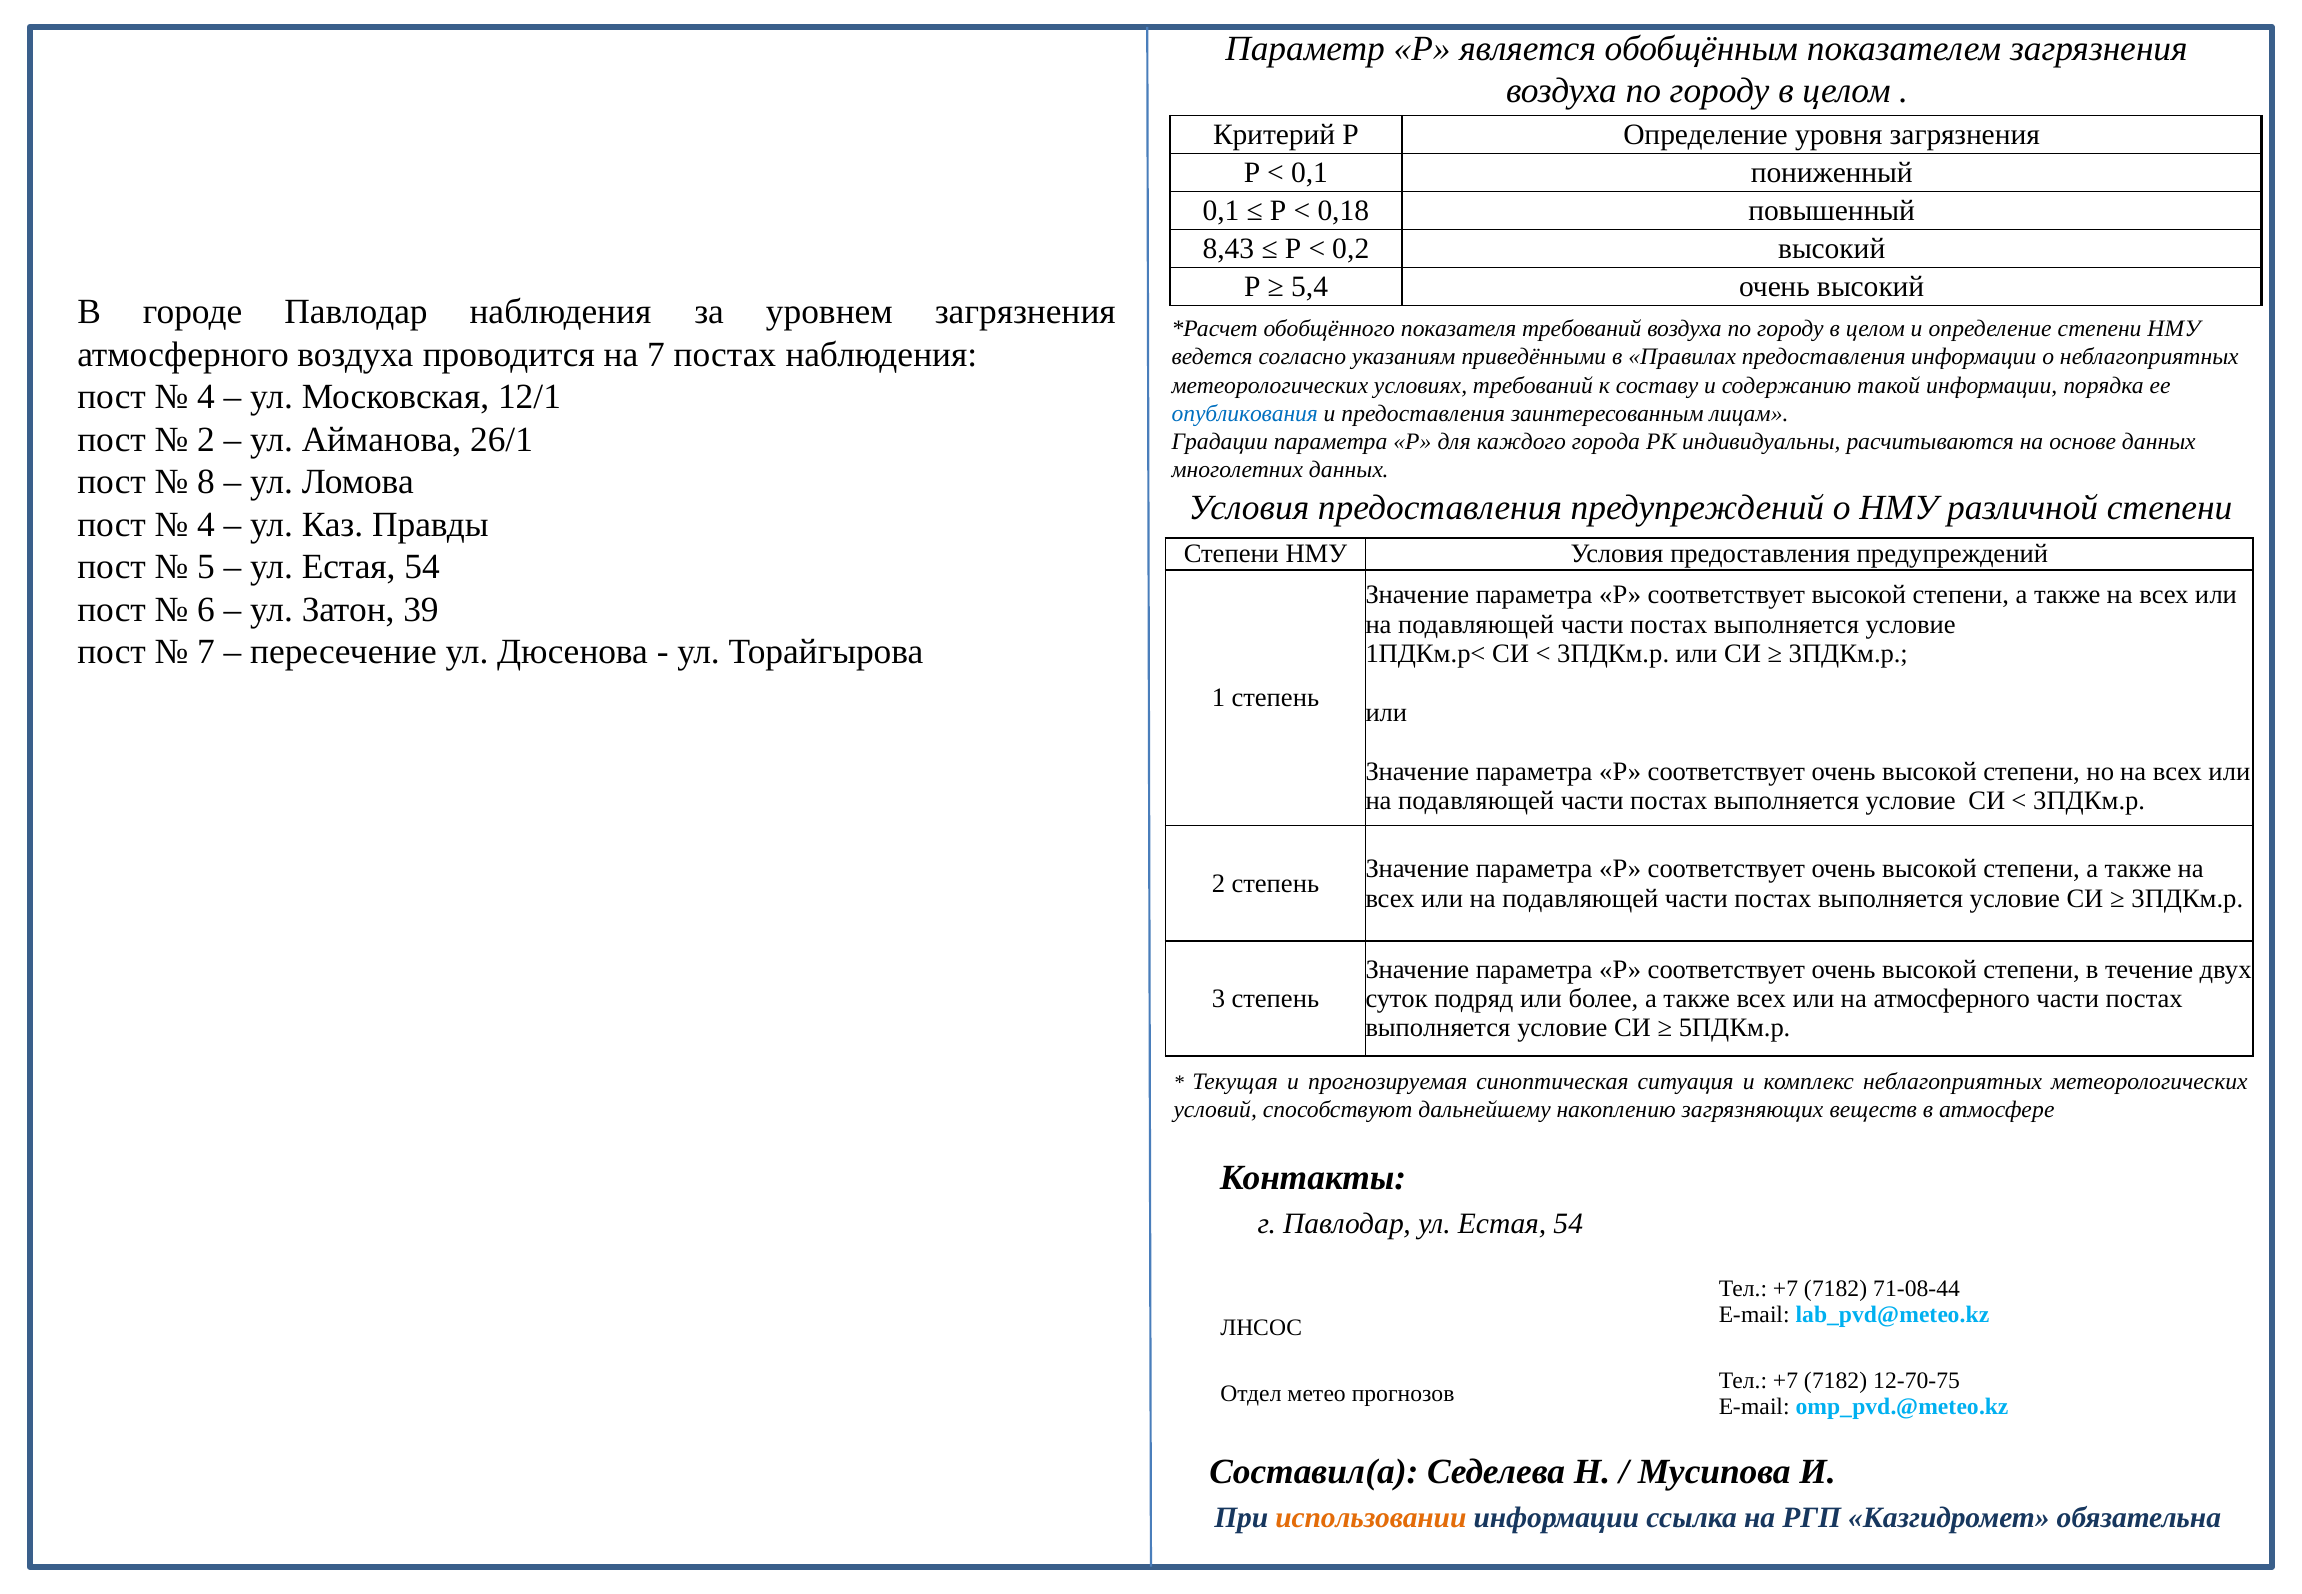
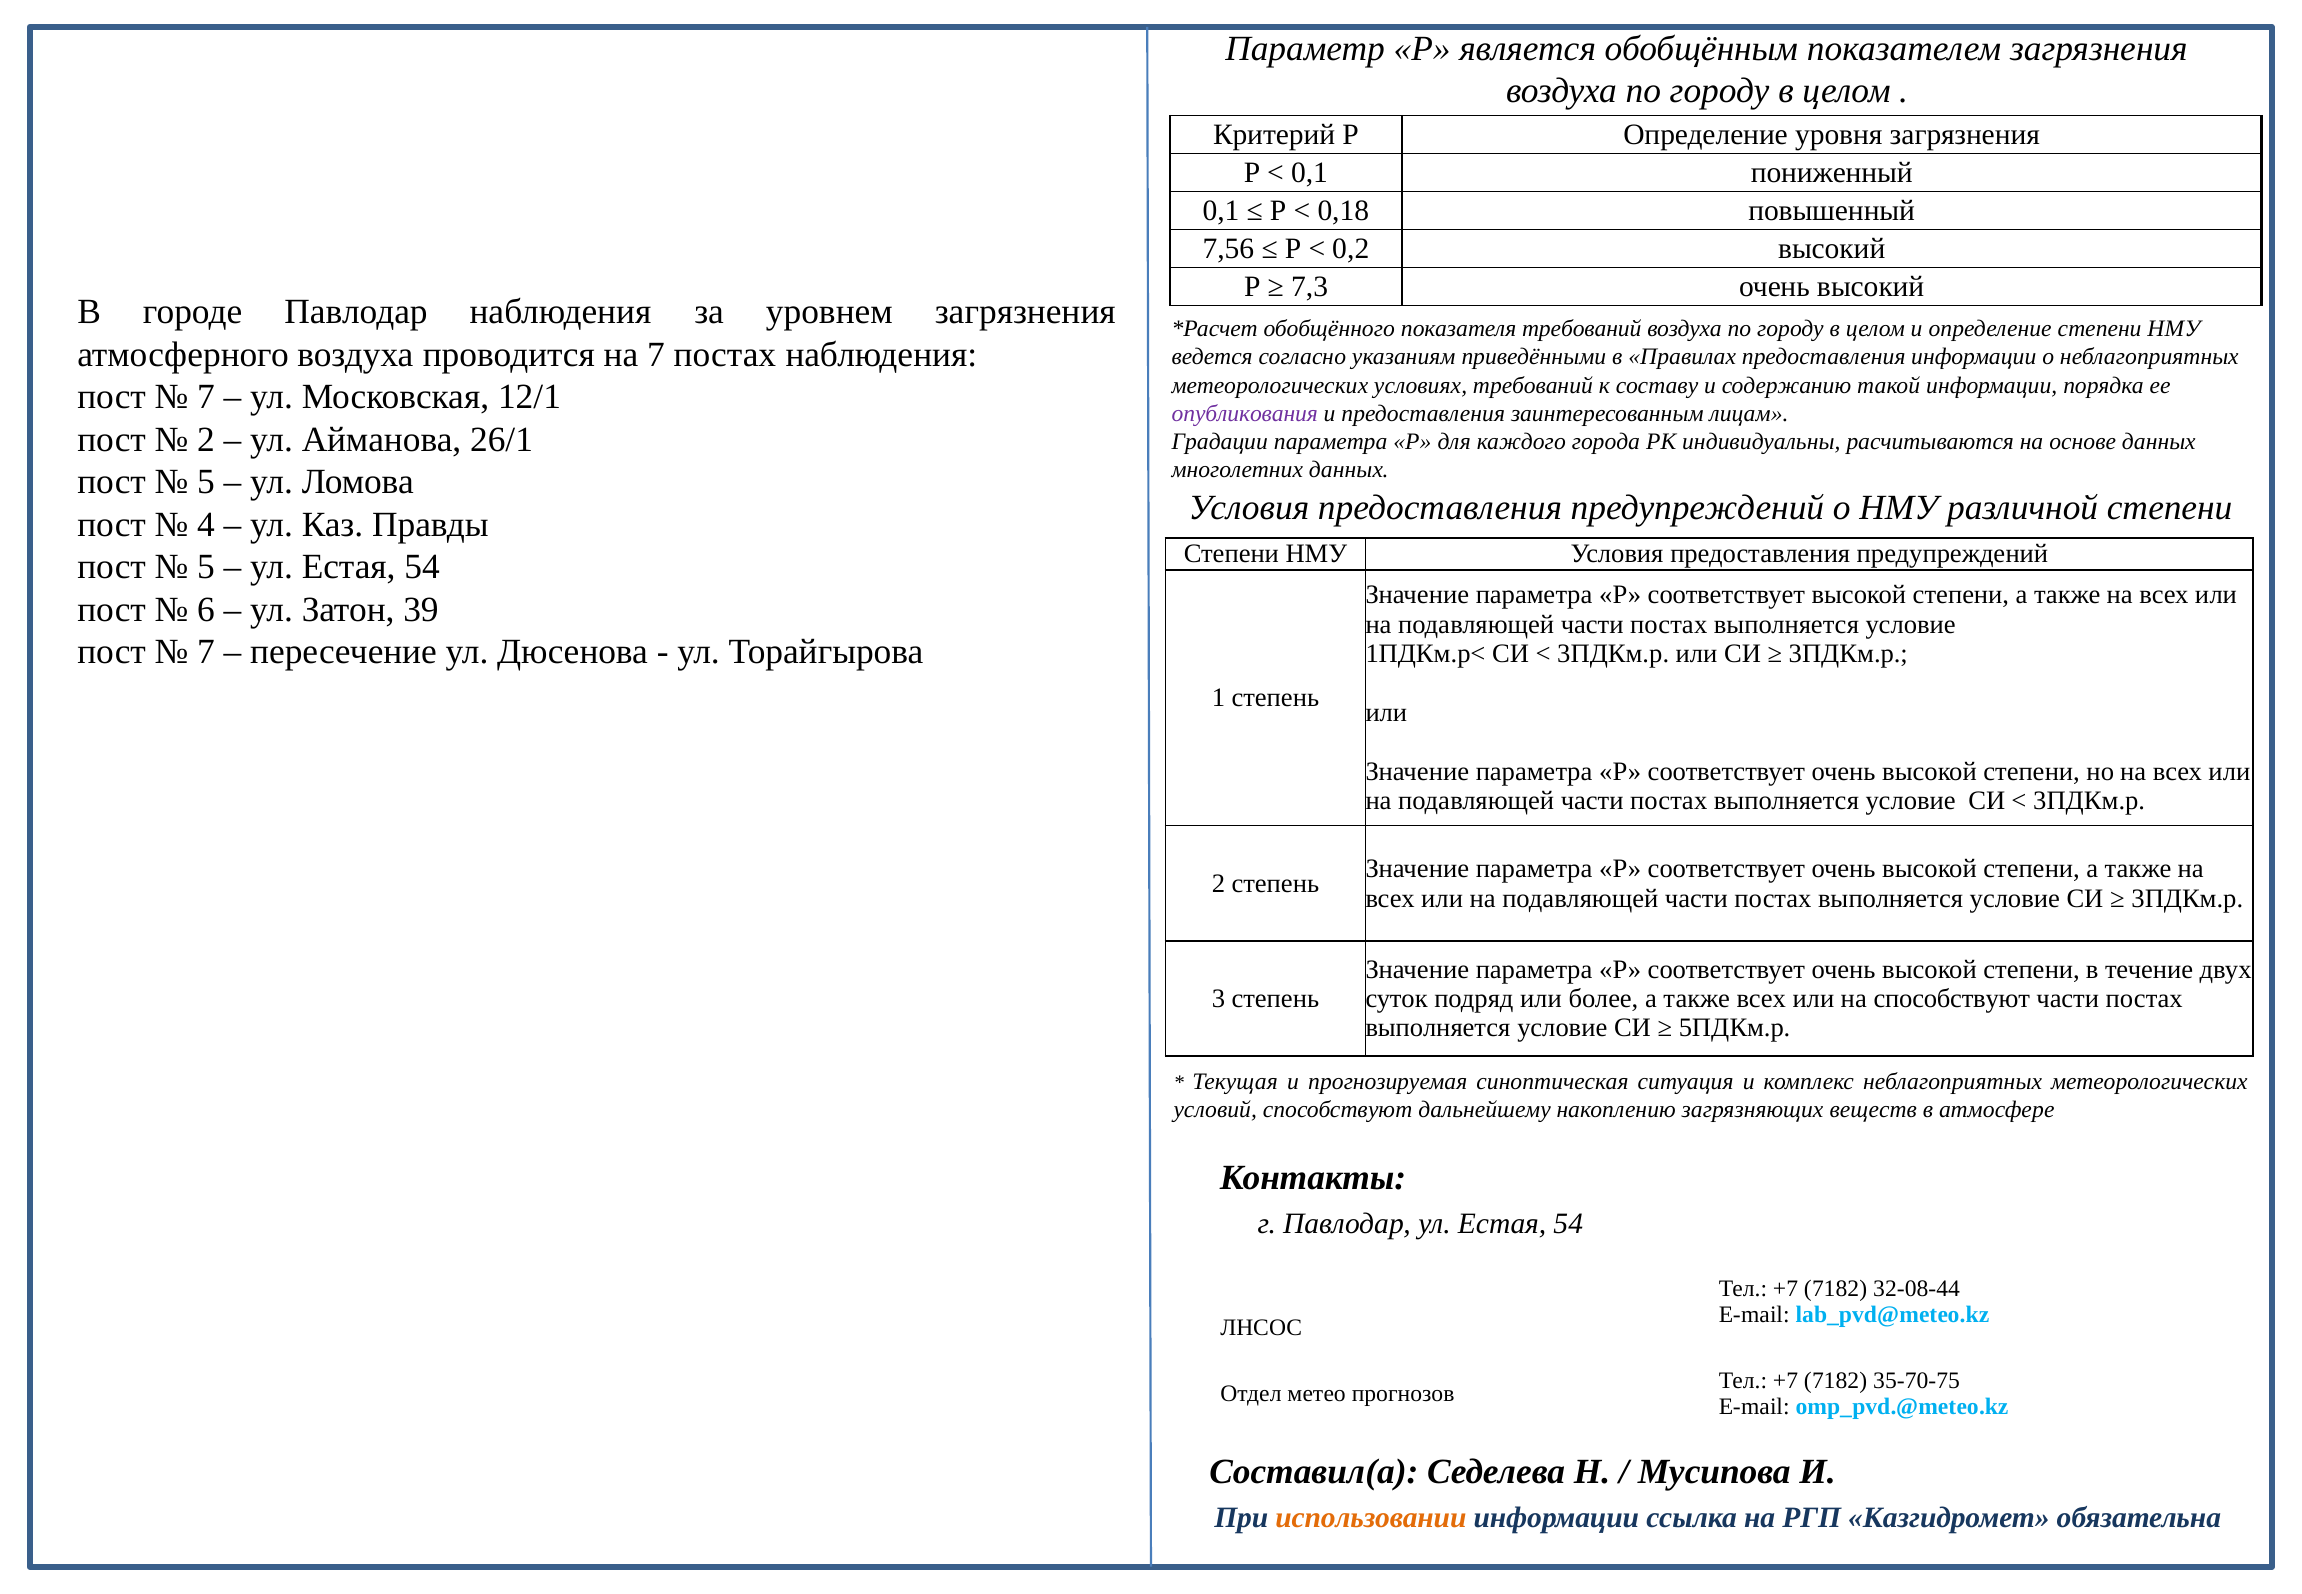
8,43: 8,43 -> 7,56
5,4: 5,4 -> 7,3
4 at (206, 397): 4 -> 7
опубликования colour: blue -> purple
8 at (206, 482): 8 -> 5
на атмосферного: атмосферного -> способствуют
71-08-44: 71-08-44 -> 32-08-44
12-70-75: 12-70-75 -> 35-70-75
